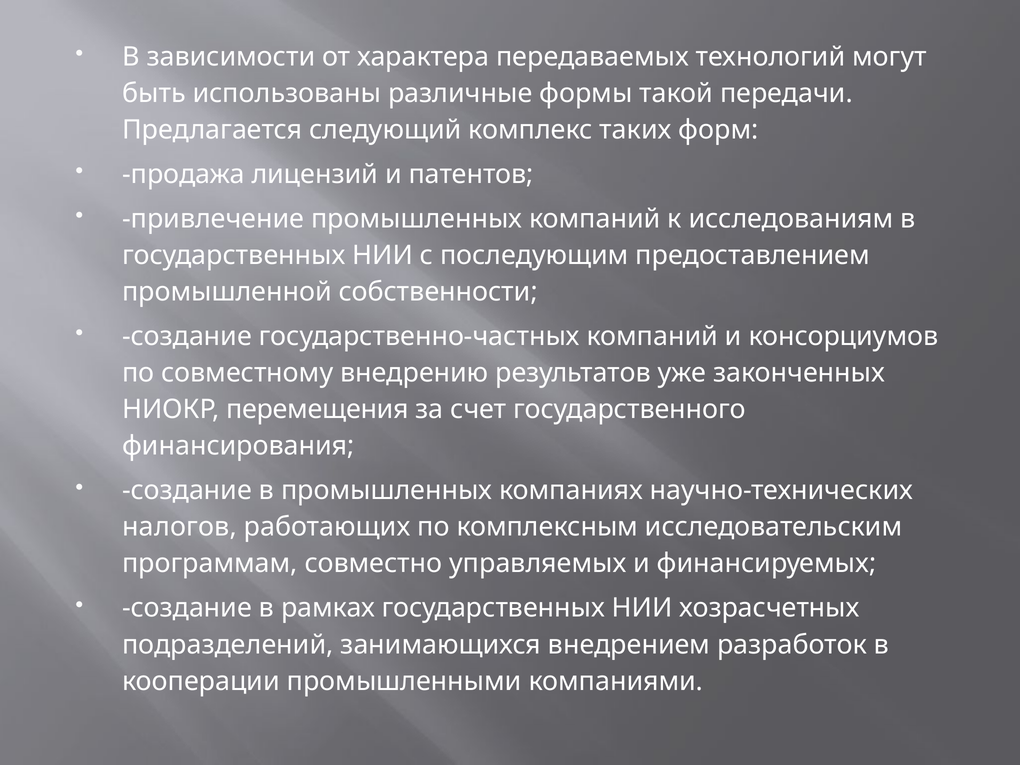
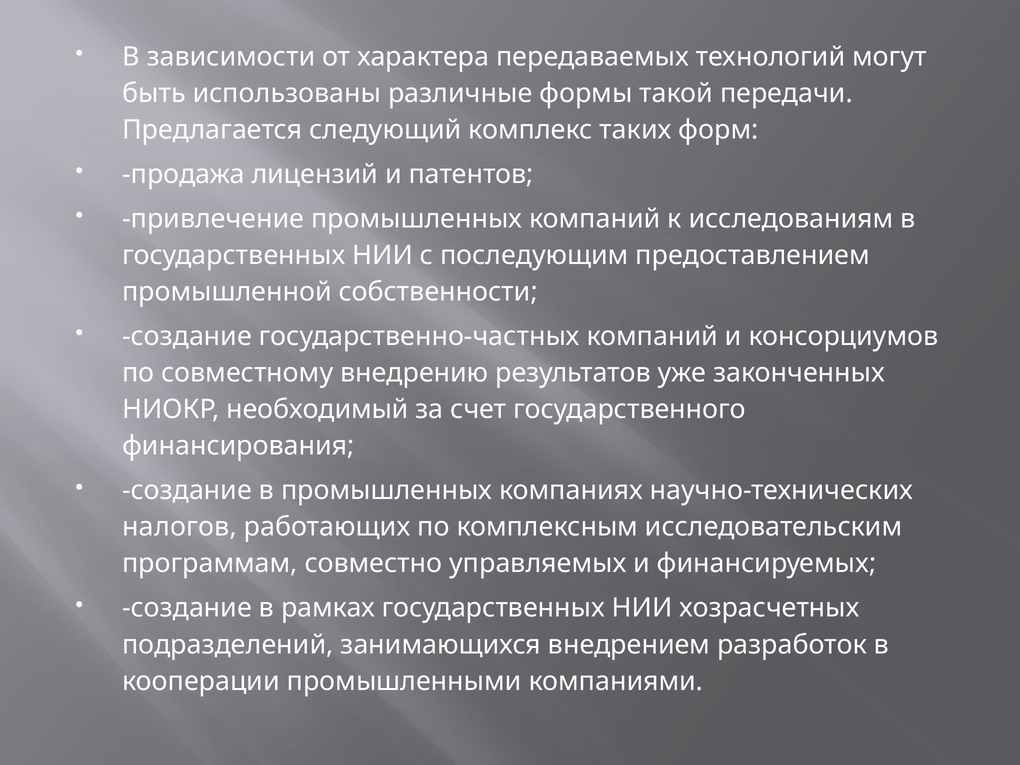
перемещения: перемещения -> необходимый
